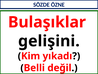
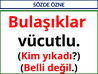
gelişini: gelişini -> vücutlu
